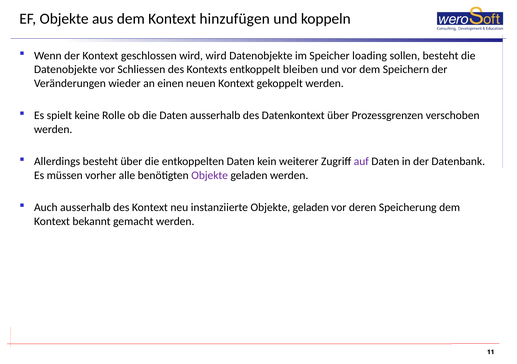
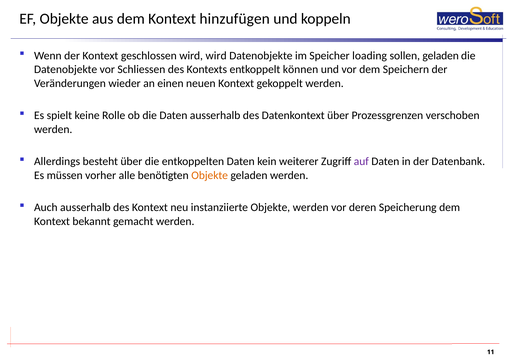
sollen besteht: besteht -> geladen
bleiben: bleiben -> können
Objekte at (210, 175) colour: purple -> orange
instanziierte Objekte geladen: geladen -> werden
